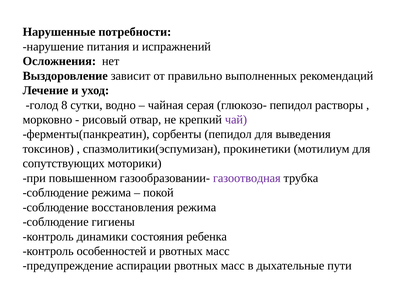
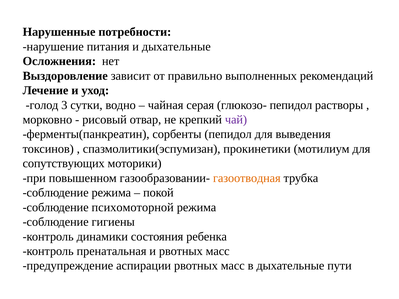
и испражнений: испражнений -> дыхательные
8: 8 -> 3
газоотводная colour: purple -> orange
восстановления: восстановления -> психомоторной
особенностей: особенностей -> пренатальная
